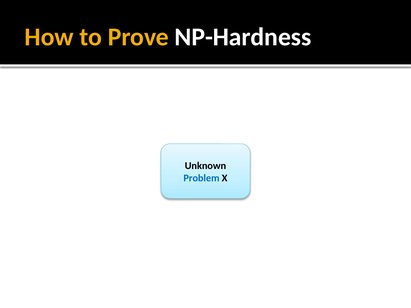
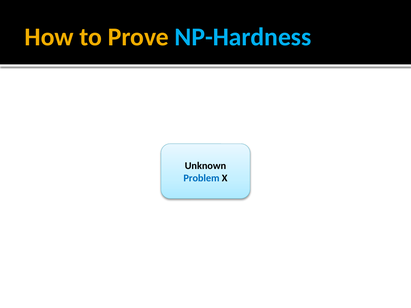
NP-Hardness colour: white -> light blue
